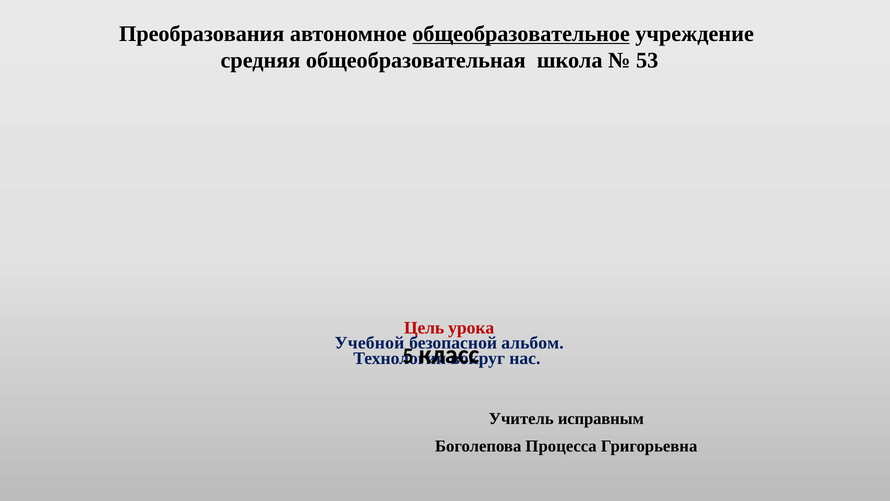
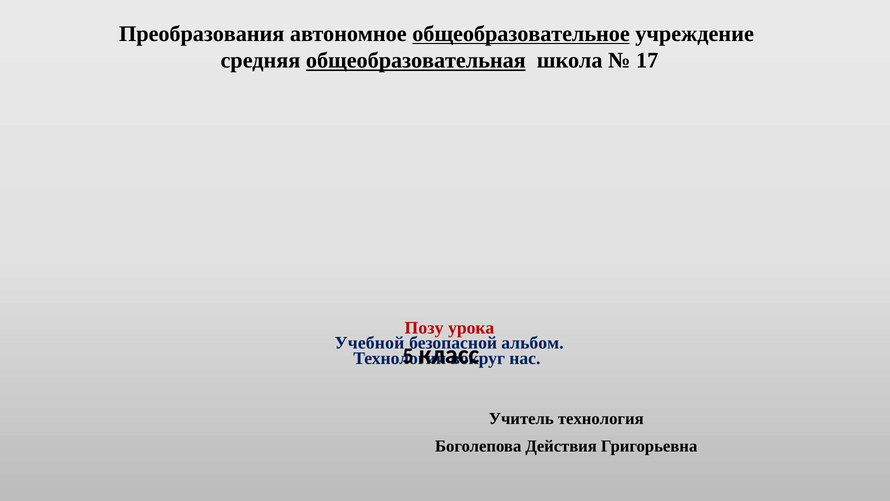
общеобразовательная underline: none -> present
53: 53 -> 17
Цель: Цель -> Позу
исправным: исправным -> технология
Процесса: Процесса -> Действия
